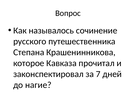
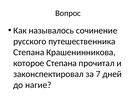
которое Кавказа: Кавказа -> Степана
